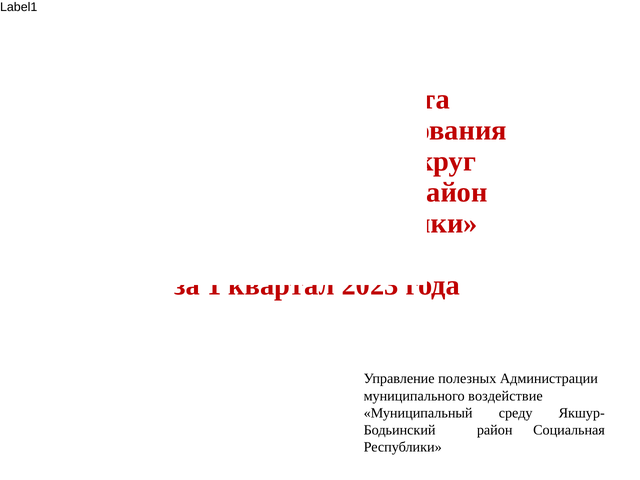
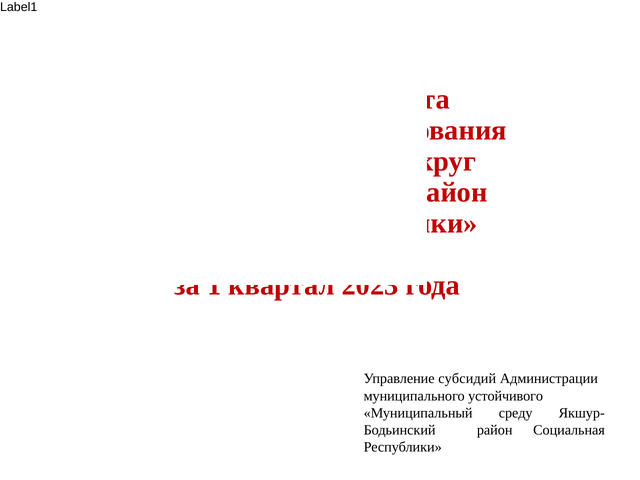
полезных: полезных -> субсидий
воздействие: воздействие -> устойчивого
